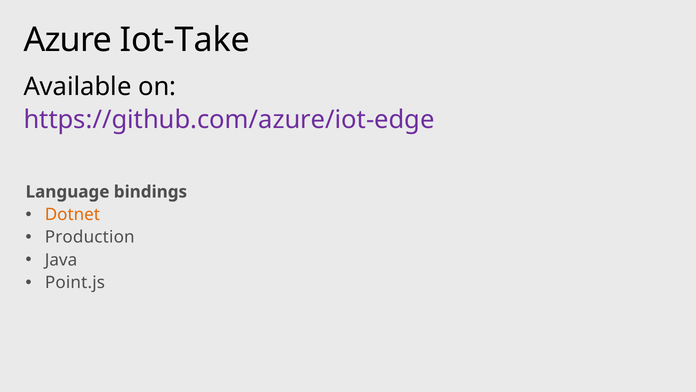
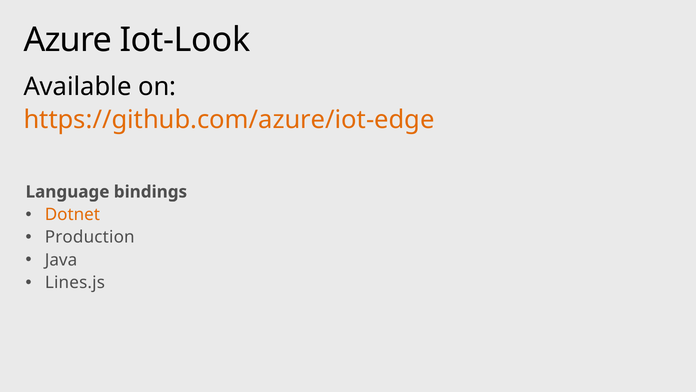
Iot-Take: Iot-Take -> Iot-Look
https://github.com/azure/iot-edge colour: purple -> orange
Point.js: Point.js -> Lines.js
